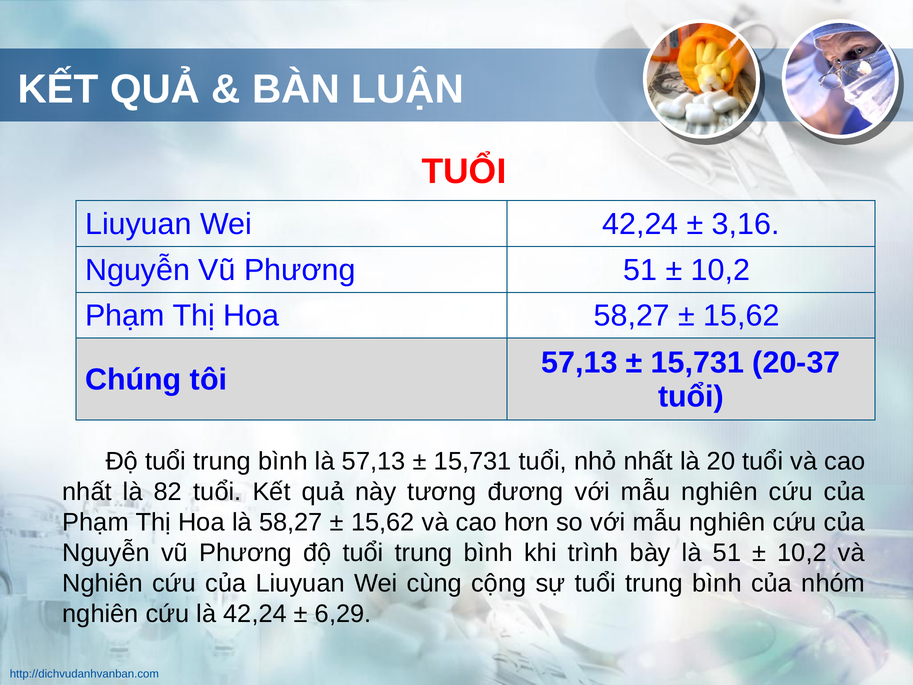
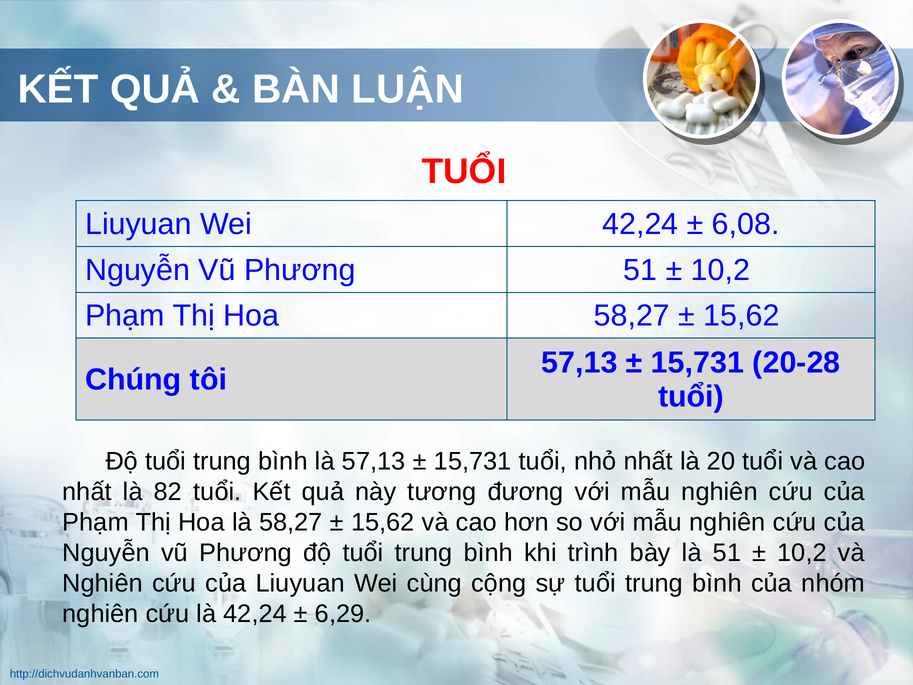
3,16: 3,16 -> 6,08
20-37: 20-37 -> 20-28
